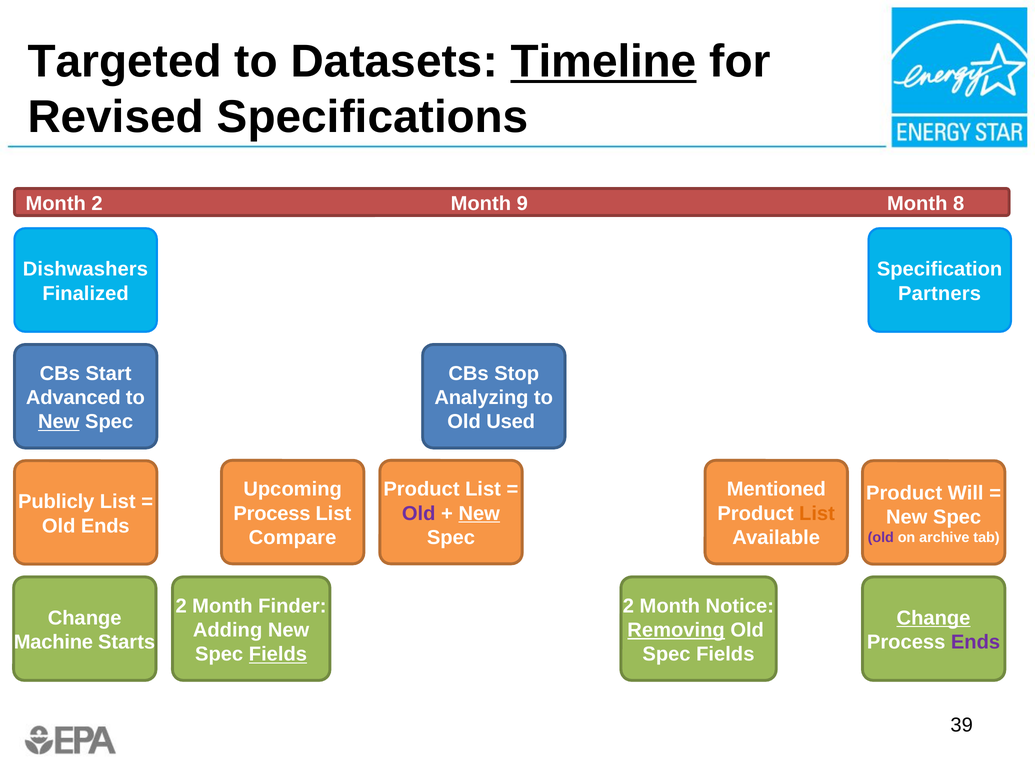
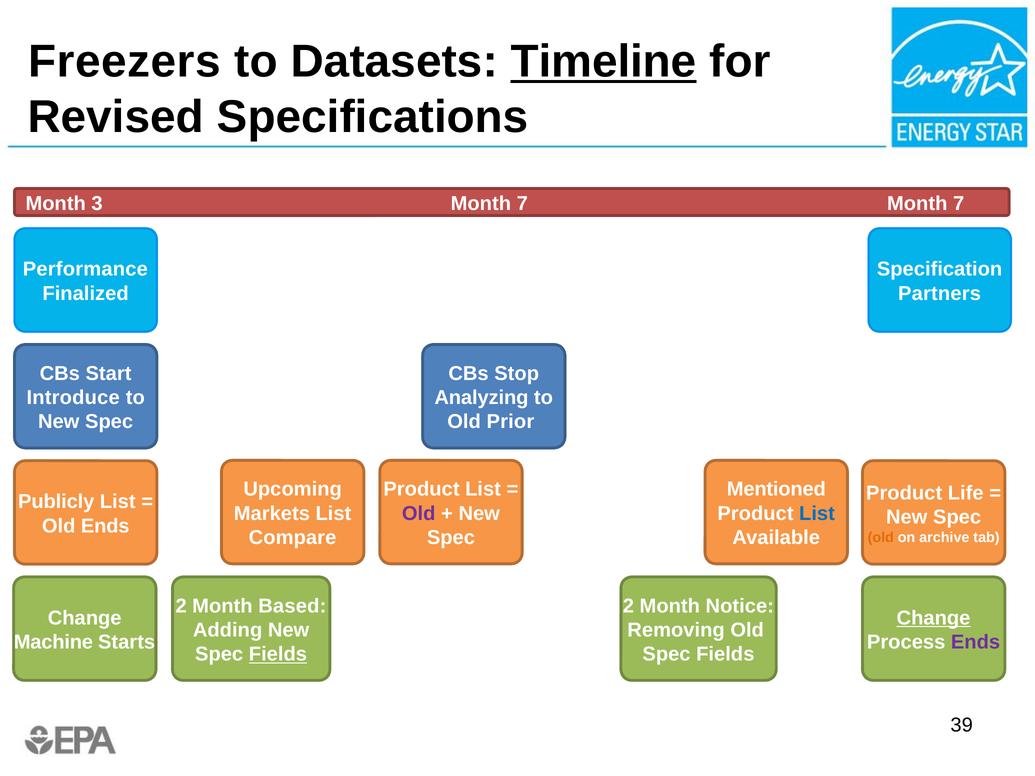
Targeted: Targeted -> Freezers
Month 2: 2 -> 3
9 at (522, 203): 9 -> 7
8 at (959, 203): 8 -> 7
Dishwashers: Dishwashers -> Performance
Advanced: Advanced -> Introduce
New at (59, 422) underline: present -> none
Used: Used -> Prior
Will: Will -> Life
Process at (272, 514): Process -> Markets
New at (479, 514) underline: present -> none
List at (817, 514) colour: orange -> blue
old at (881, 538) colour: purple -> orange
Finder: Finder -> Based
Removing underline: present -> none
